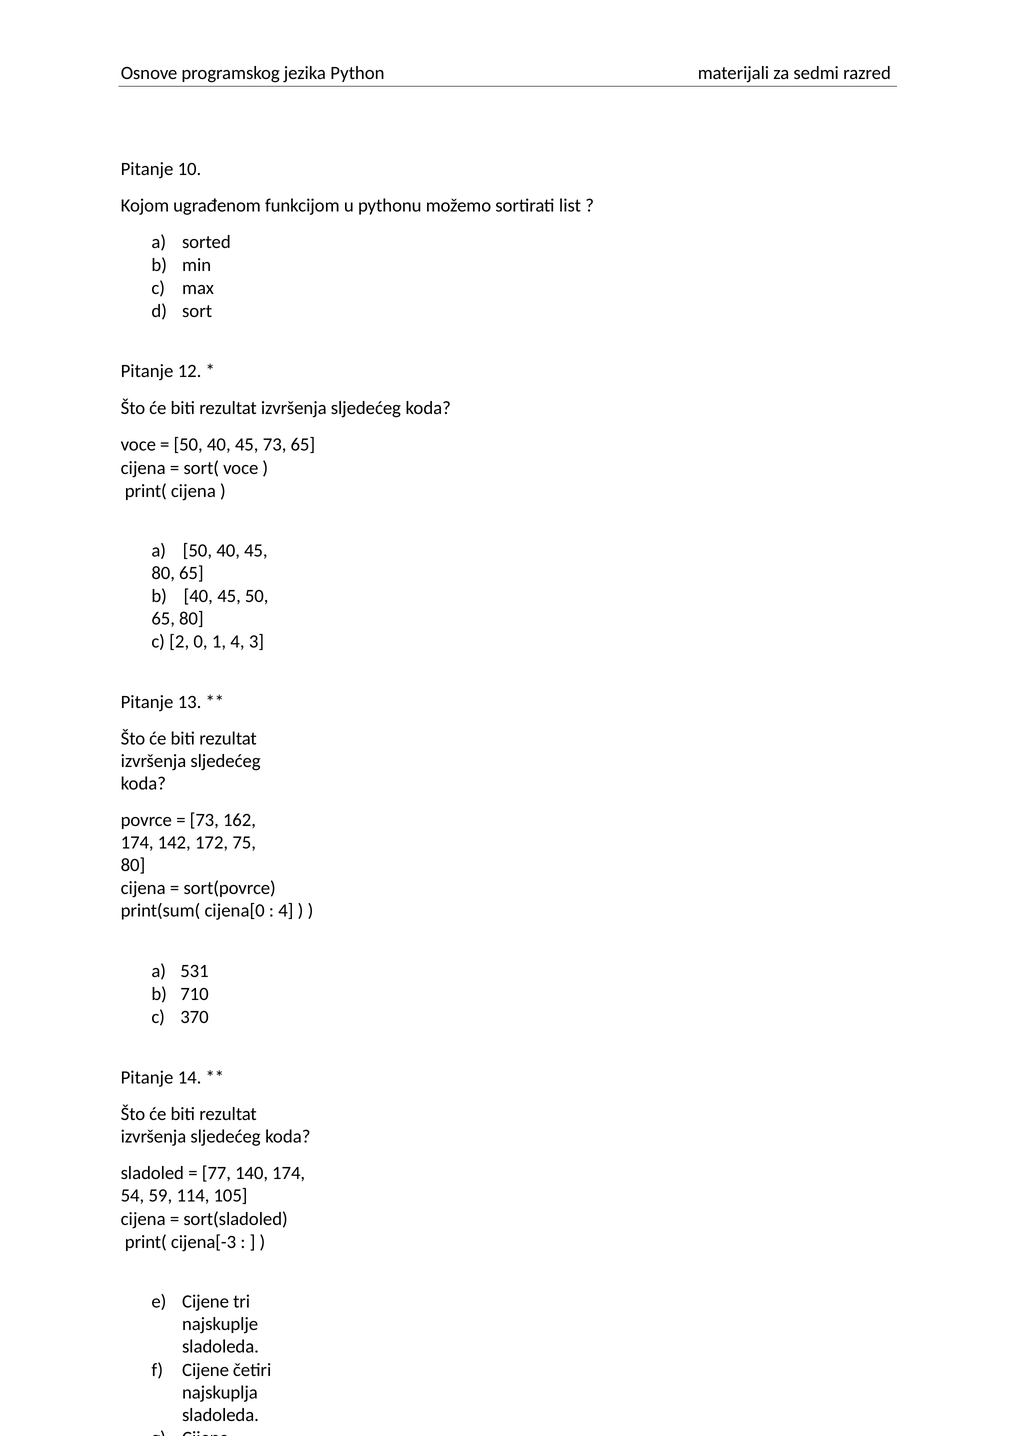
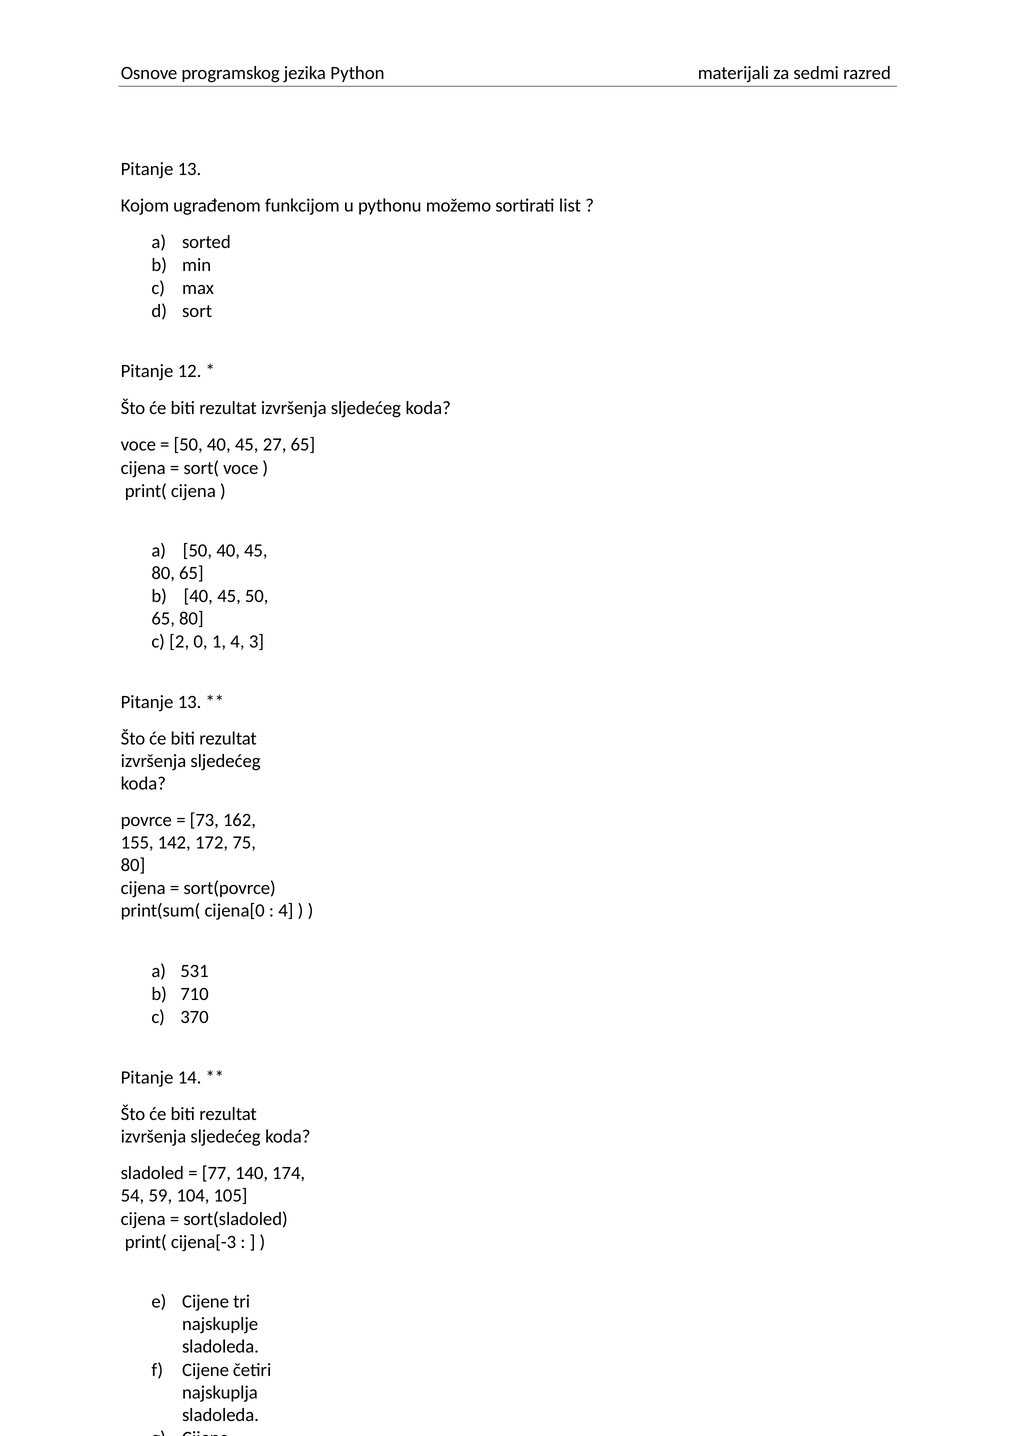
10 at (189, 169): 10 -> 13
45 73: 73 -> 27
174 at (137, 843): 174 -> 155
114: 114 -> 104
